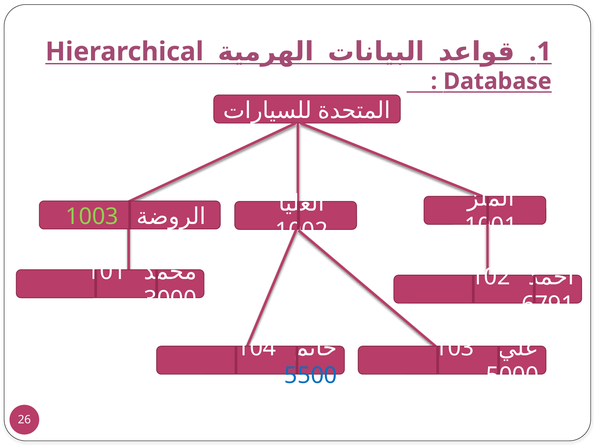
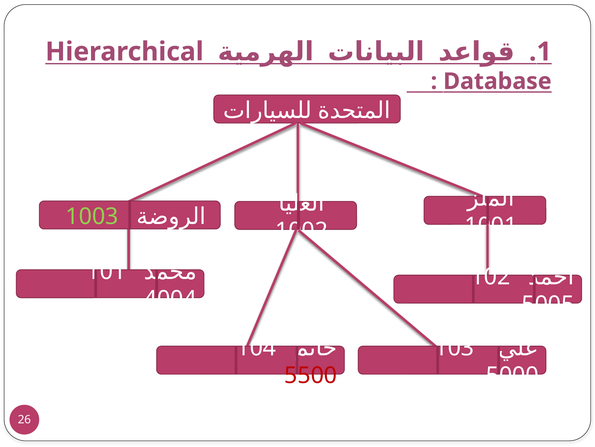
3000: 3000 -> 4004
6791: 6791 -> 5005
5500 colour: blue -> red
